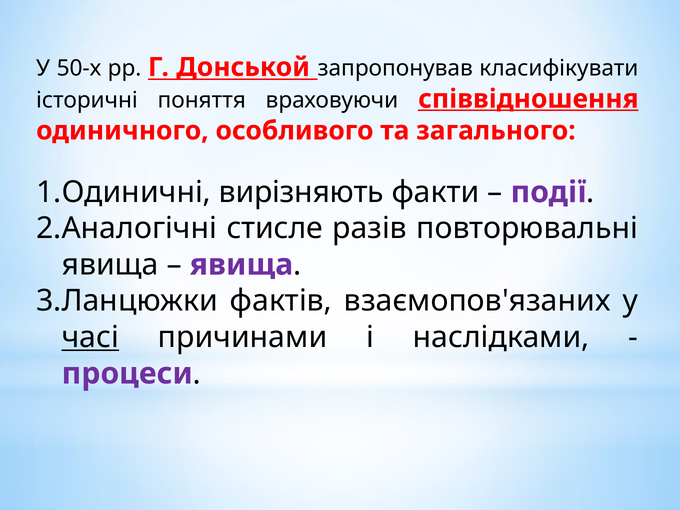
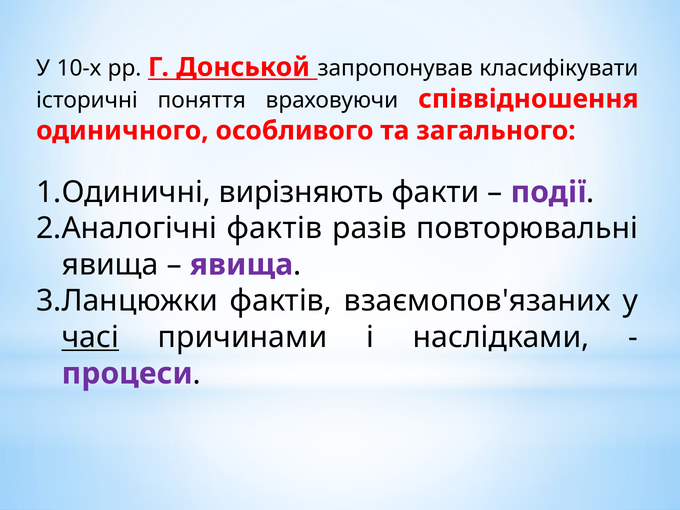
50-х: 50-х -> 10-х
співвідношення underline: present -> none
стисле at (275, 228): стисле -> фактів
